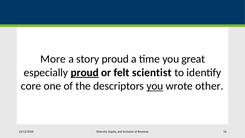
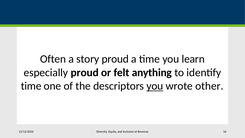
More: More -> Often
great: great -> learn
proud at (85, 72) underline: present -> none
scientist: scientist -> anything
core at (31, 86): core -> time
